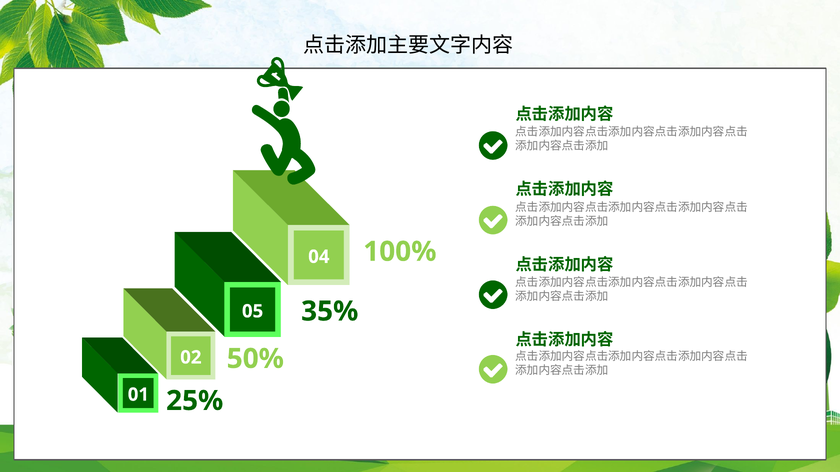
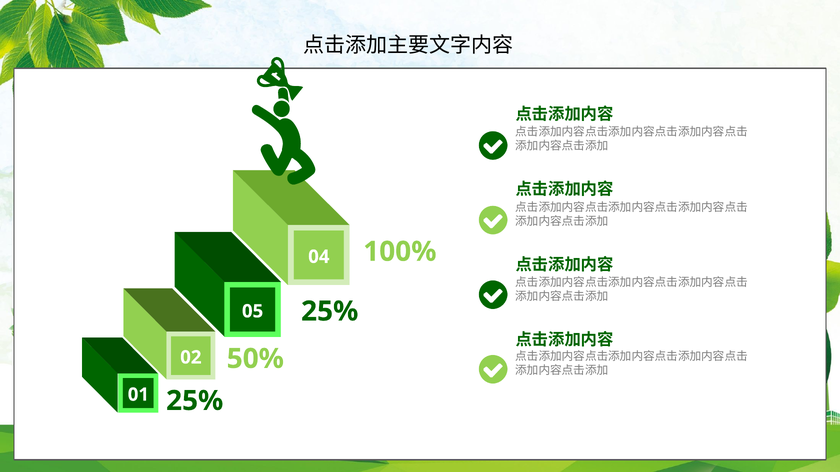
35% at (330, 312): 35% -> 25%
